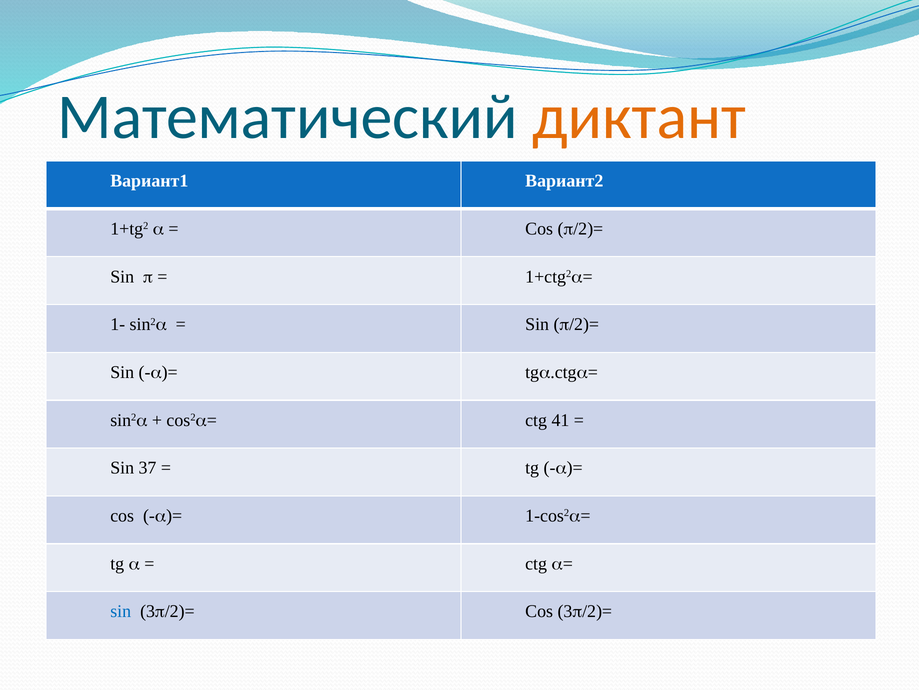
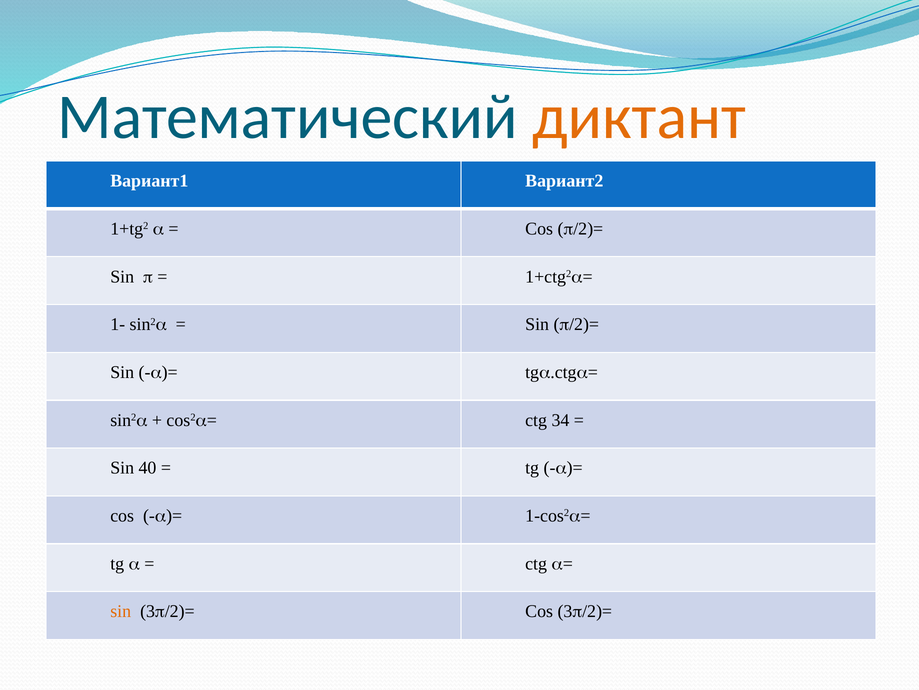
41: 41 -> 34
37: 37 -> 40
sin at (121, 611) colour: blue -> orange
